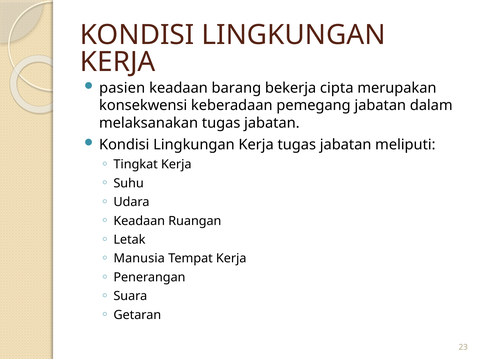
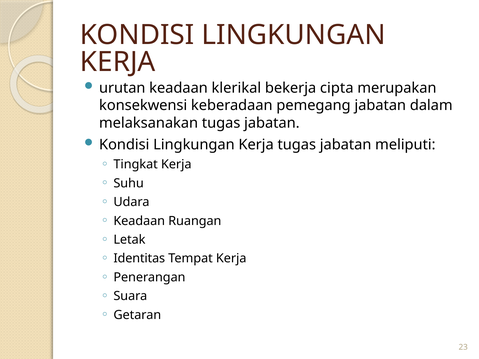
pasien: pasien -> urutan
barang: barang -> klerikal
Manusia: Manusia -> Identitas
